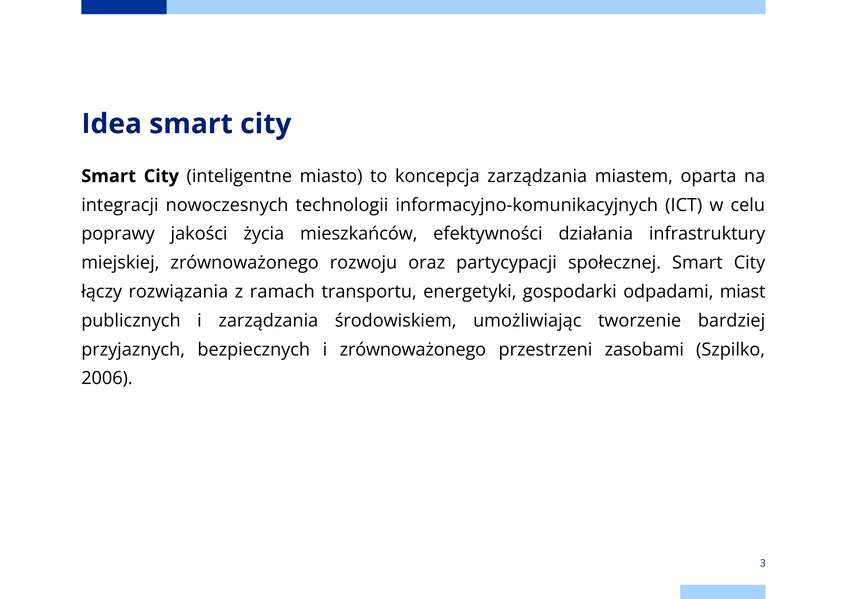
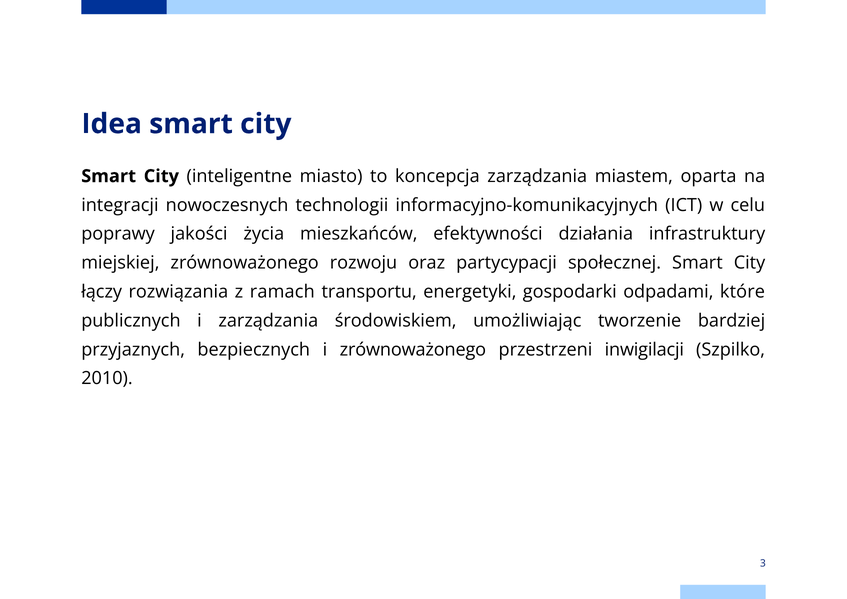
miast: miast -> które
zasobami: zasobami -> inwigilacji
2006: 2006 -> 2010
